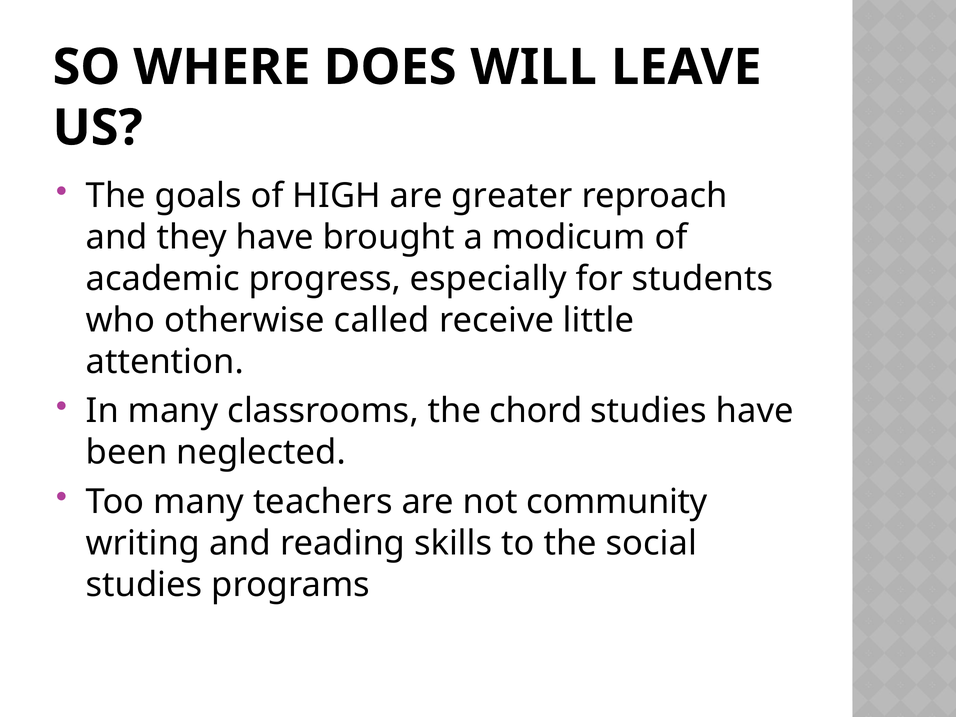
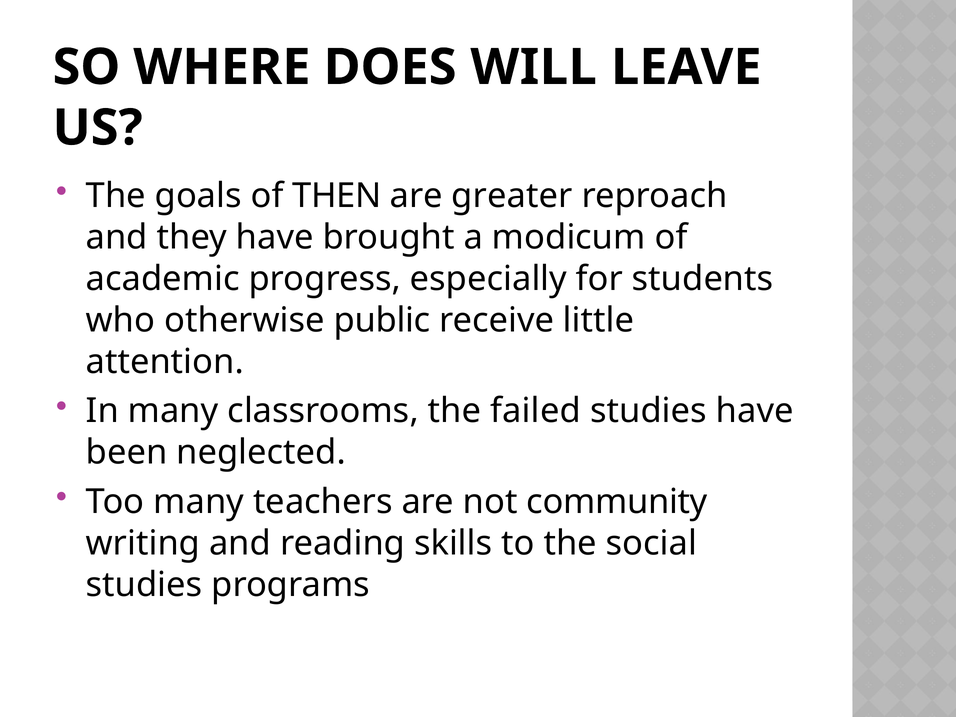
HIGH: HIGH -> THEN
called: called -> public
chord: chord -> failed
